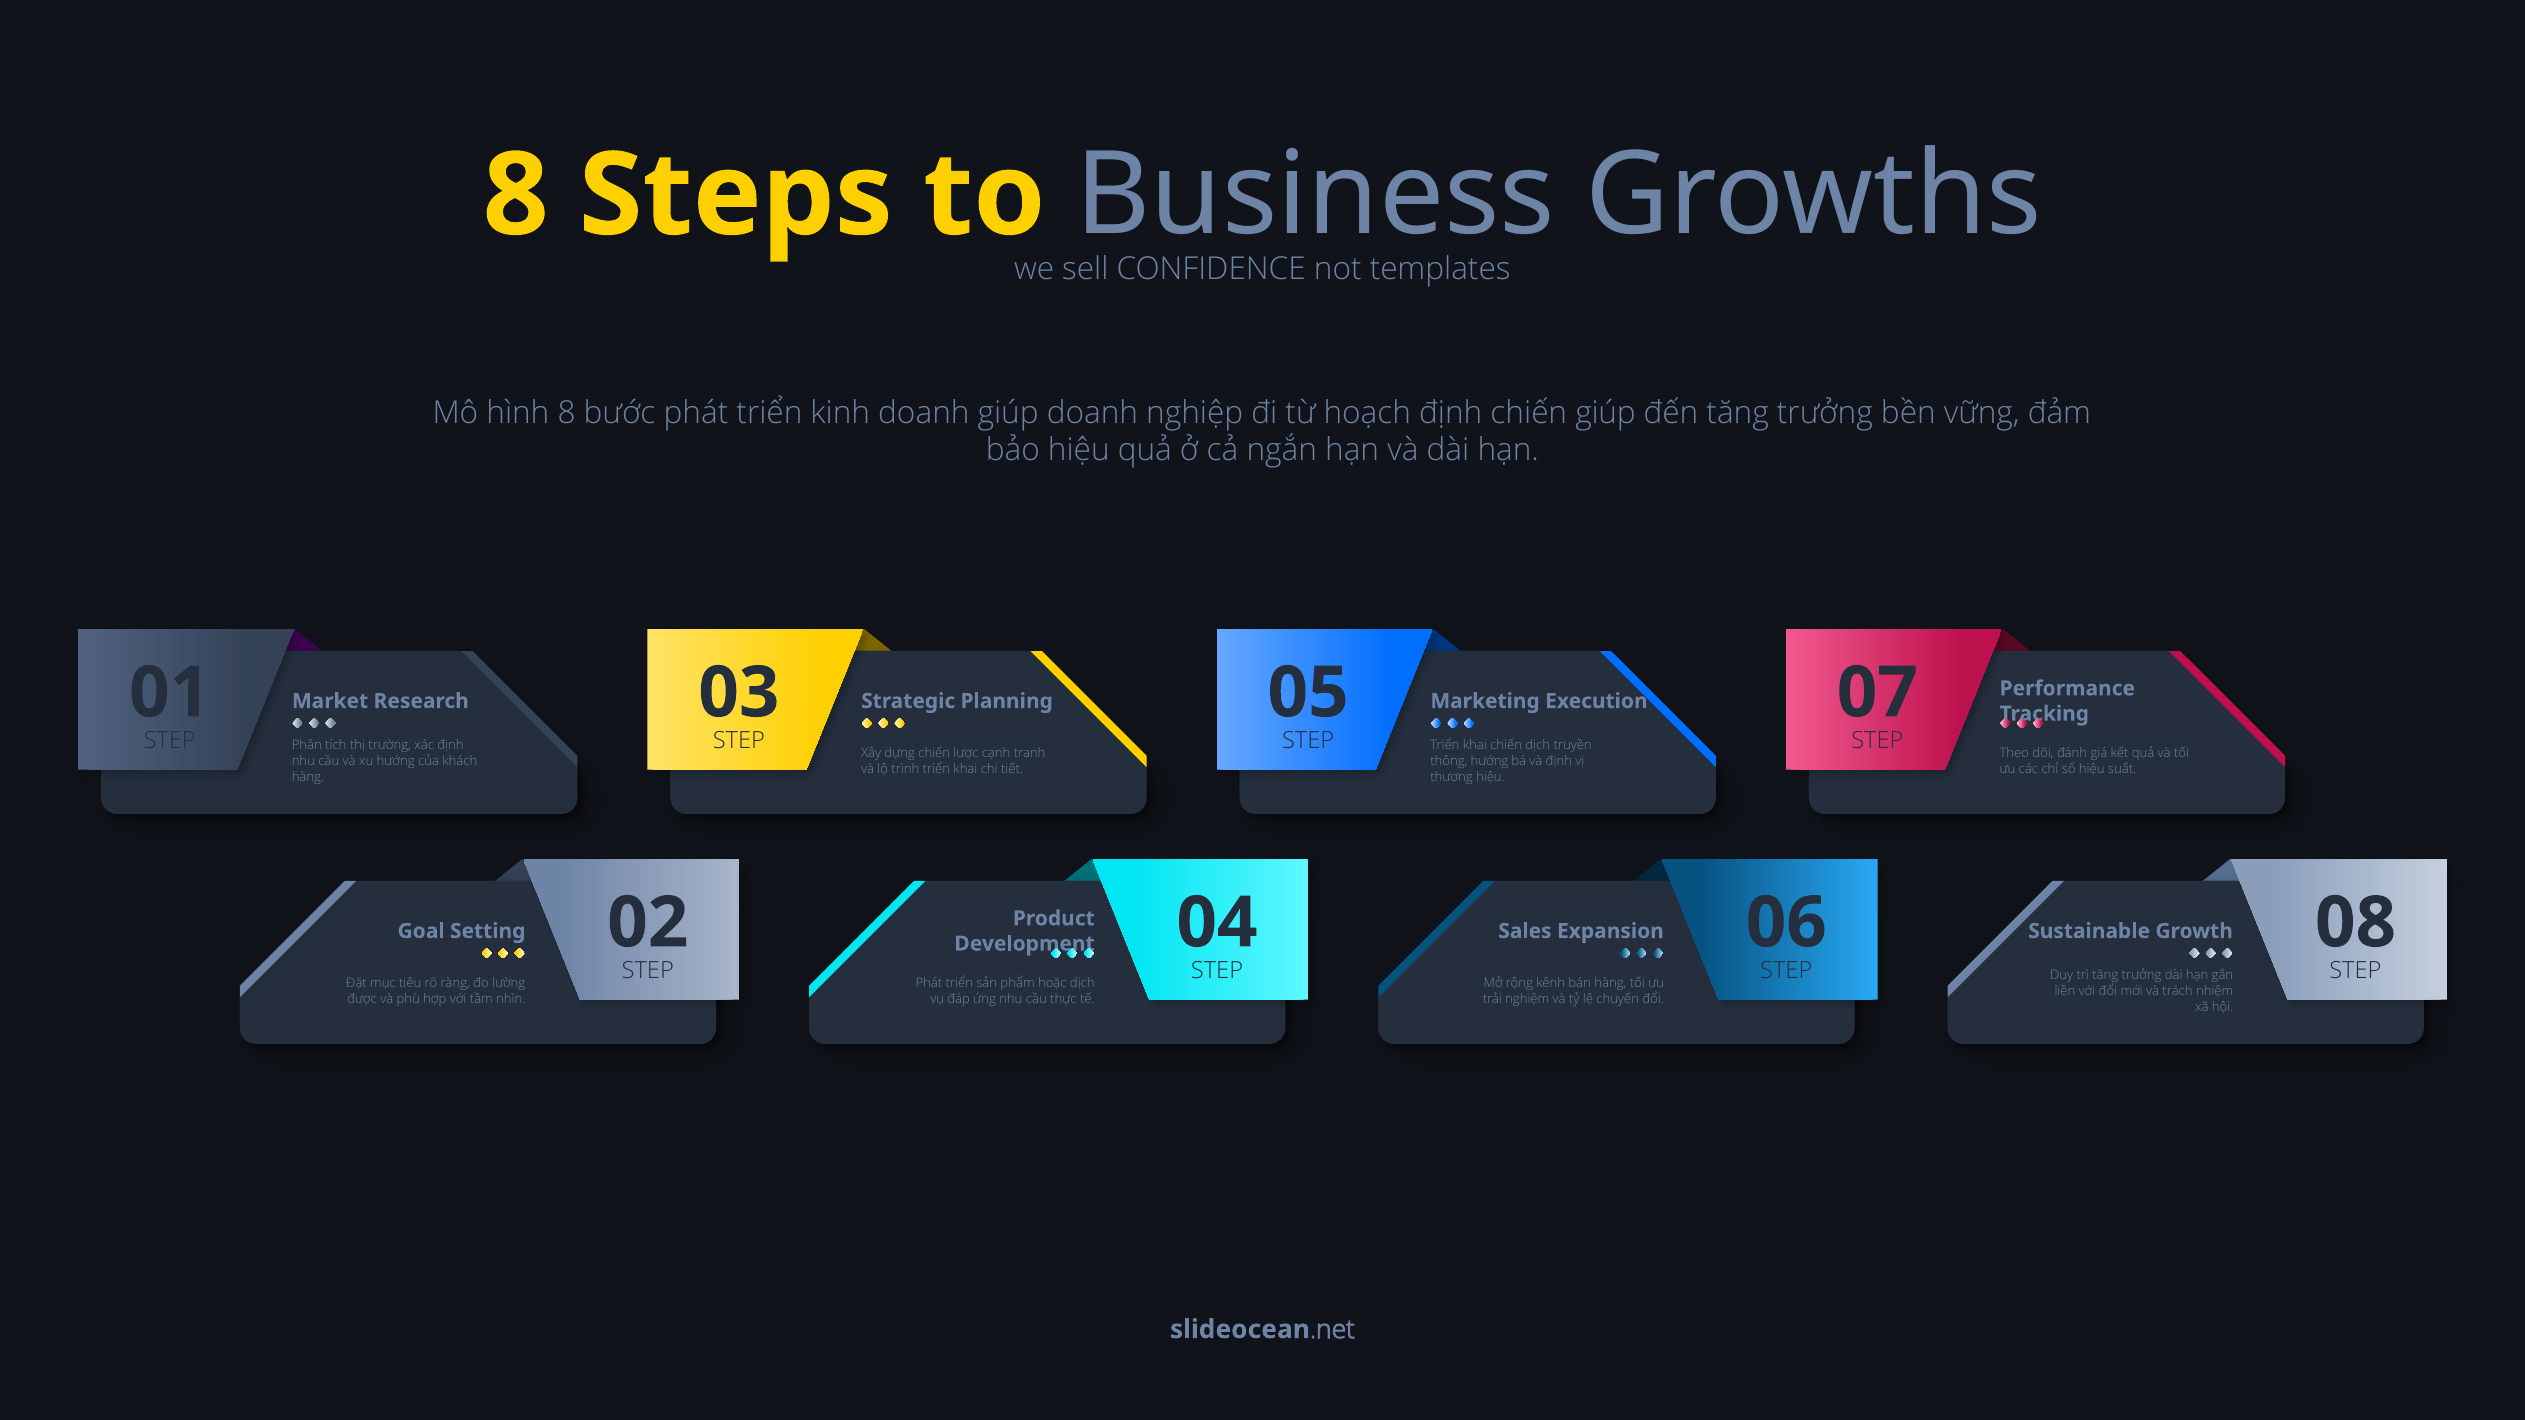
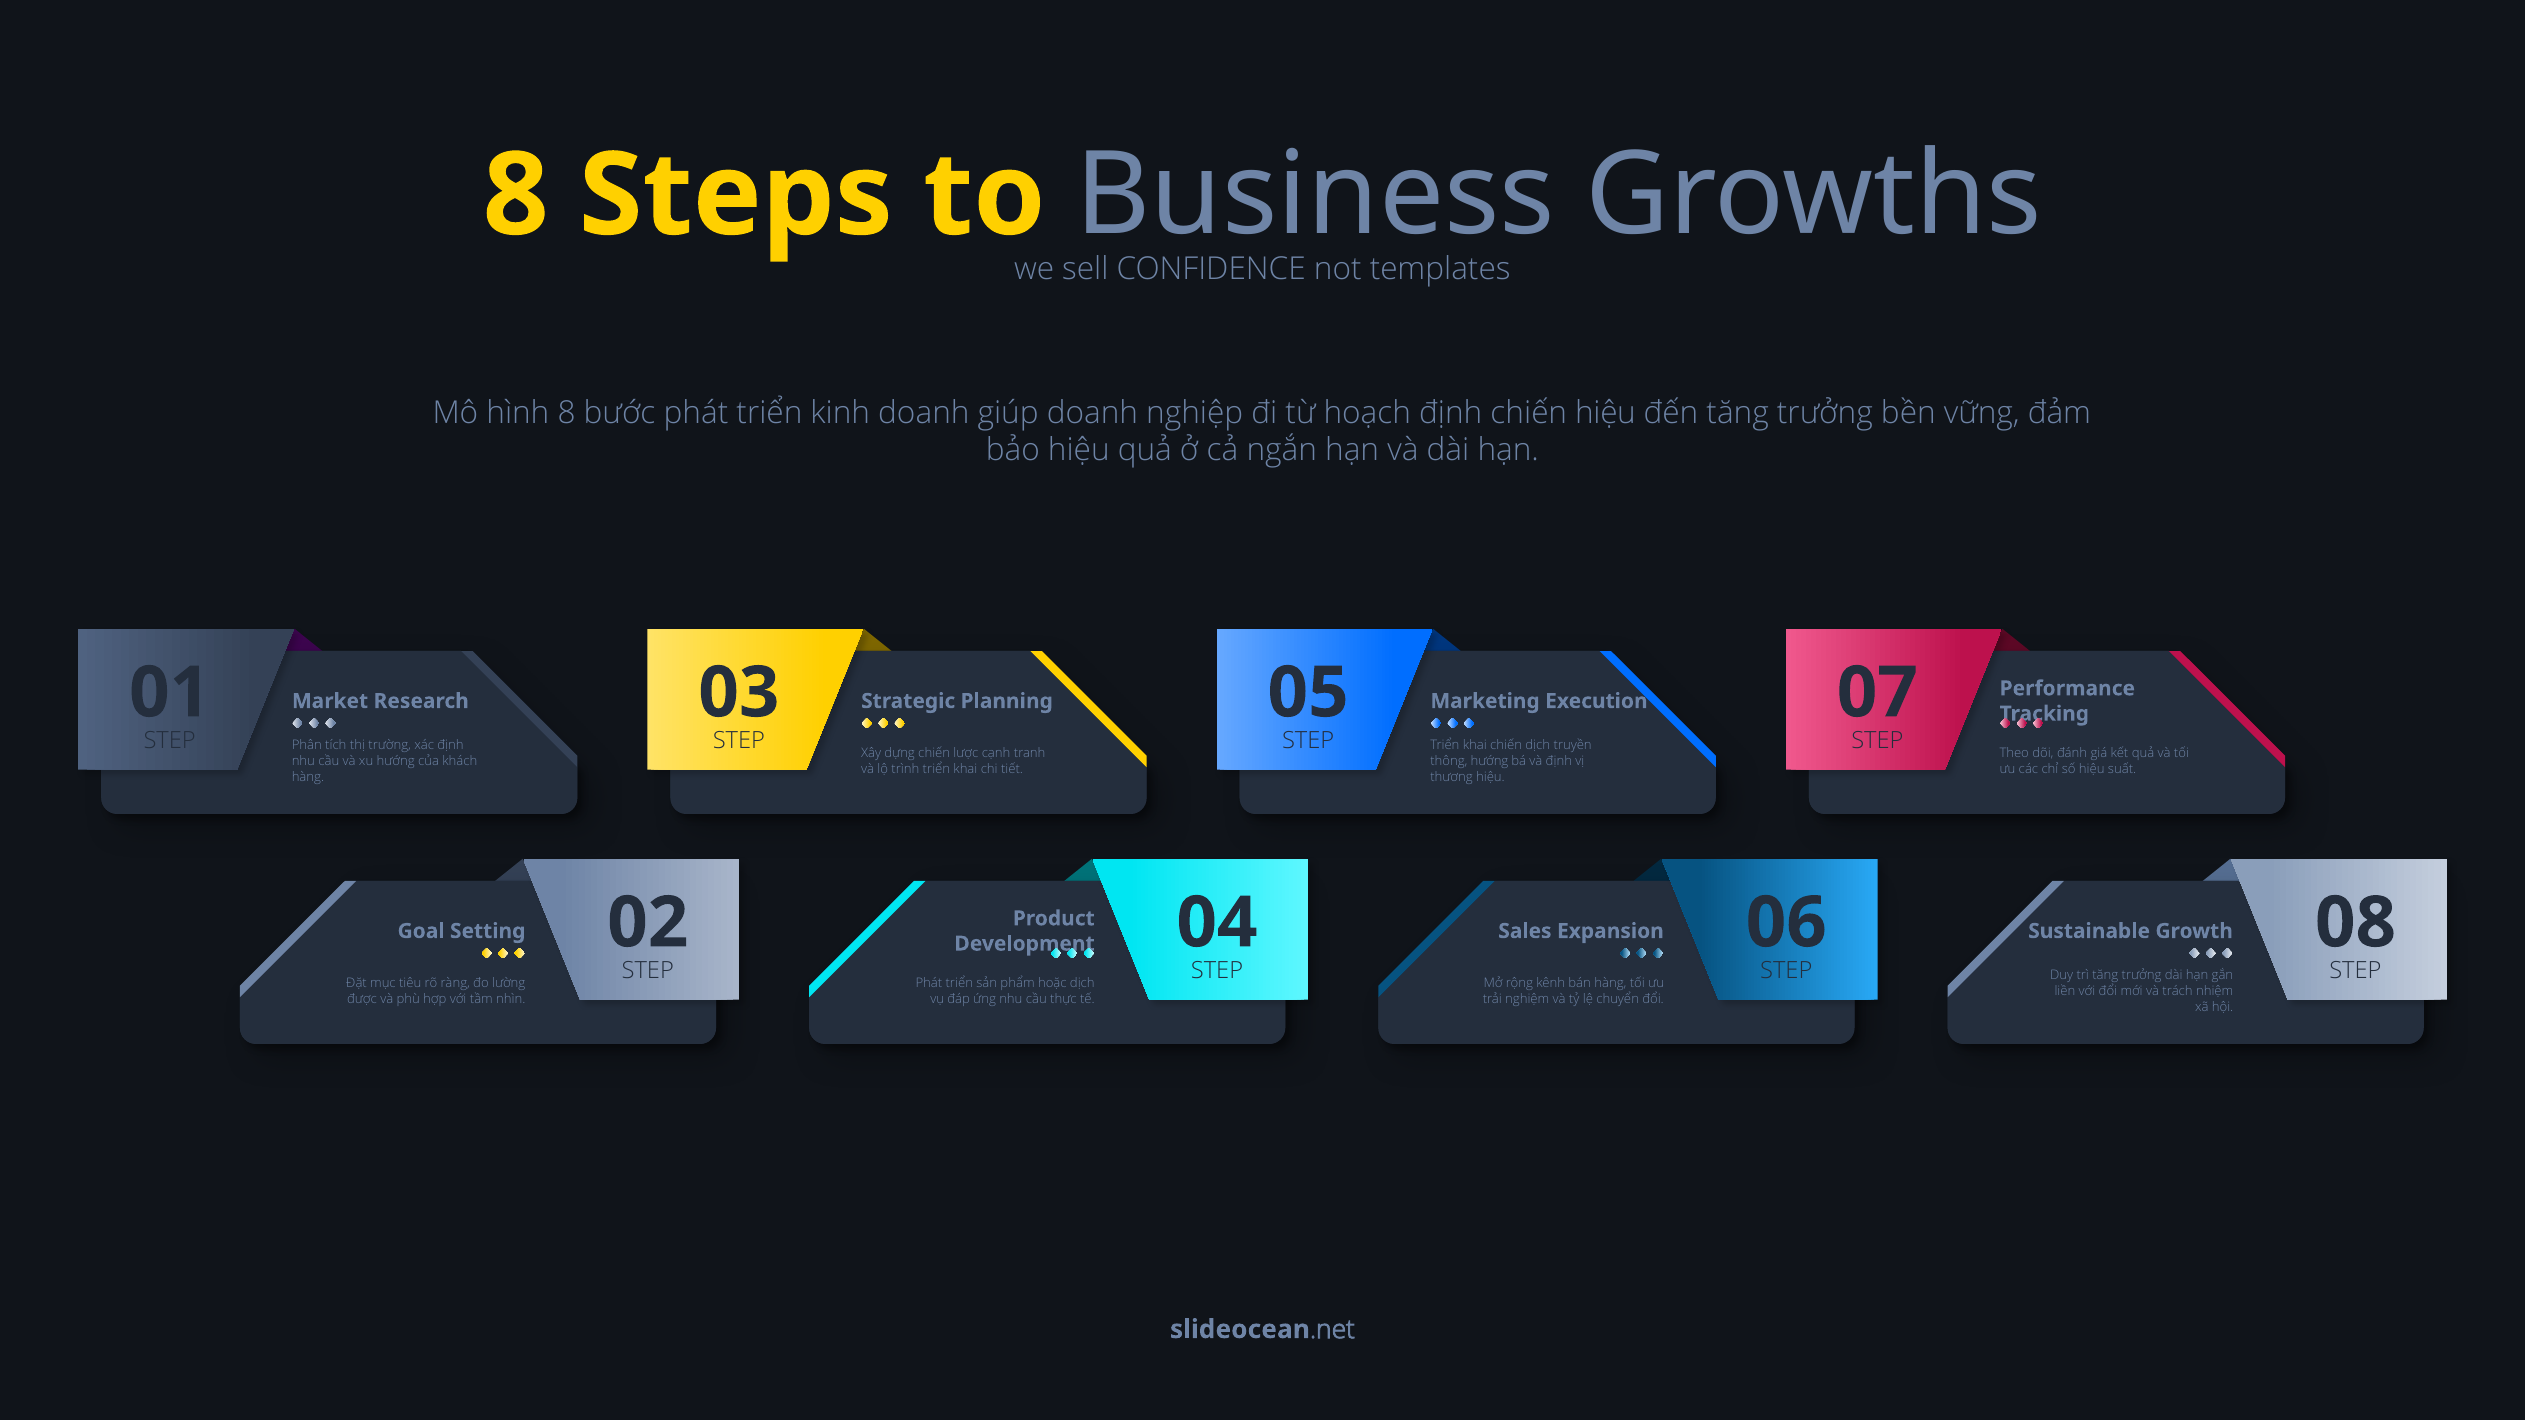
chiến giúp: giúp -> hiệu
